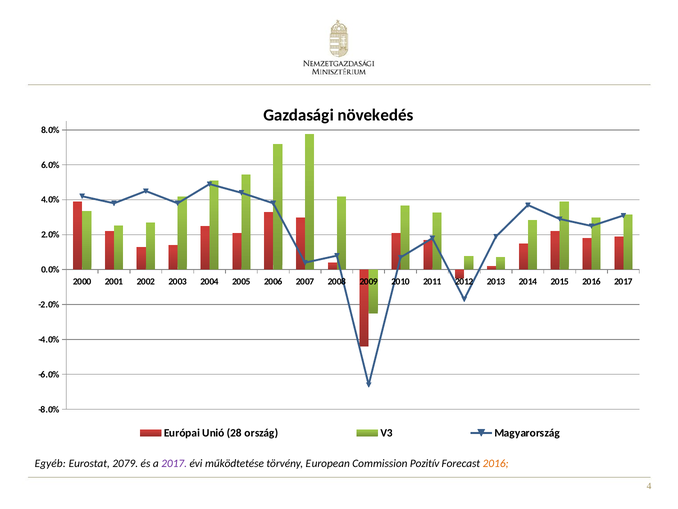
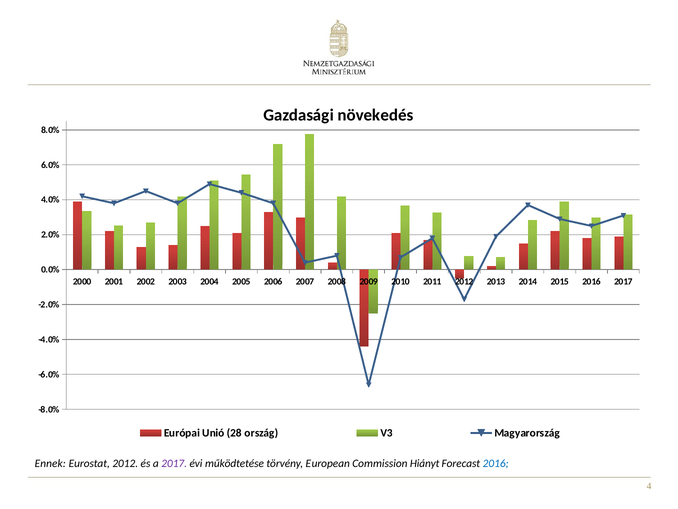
Egyéb: Egyéb -> Ennek
Eurostat 2079: 2079 -> 2012
Pozitív: Pozitív -> Hiányt
2016 at (496, 463) colour: orange -> blue
